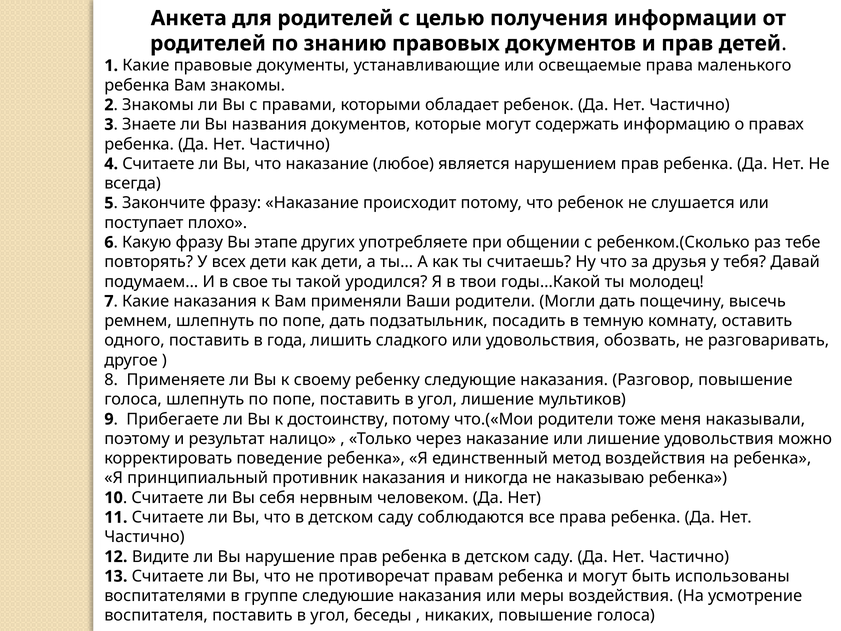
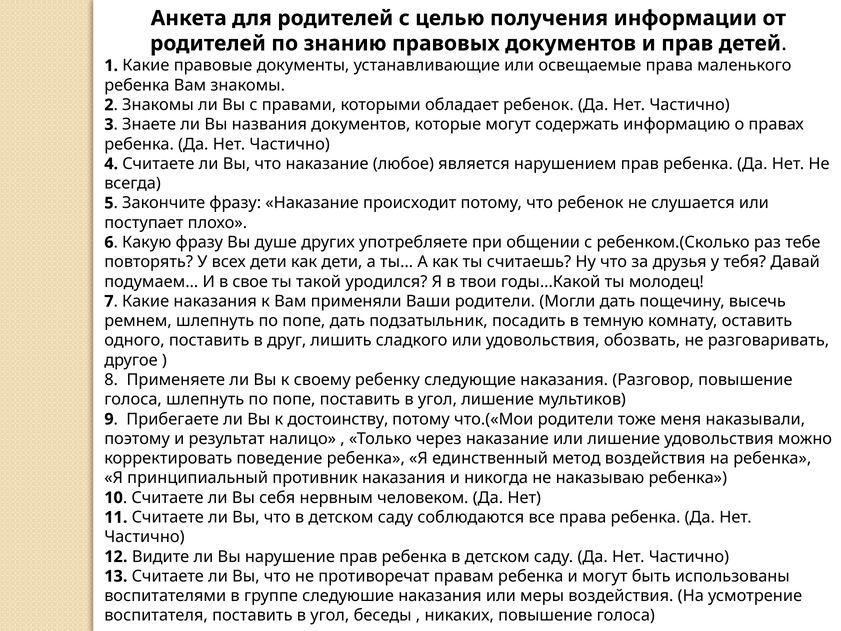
этапе: этапе -> душе
года: года -> друг
